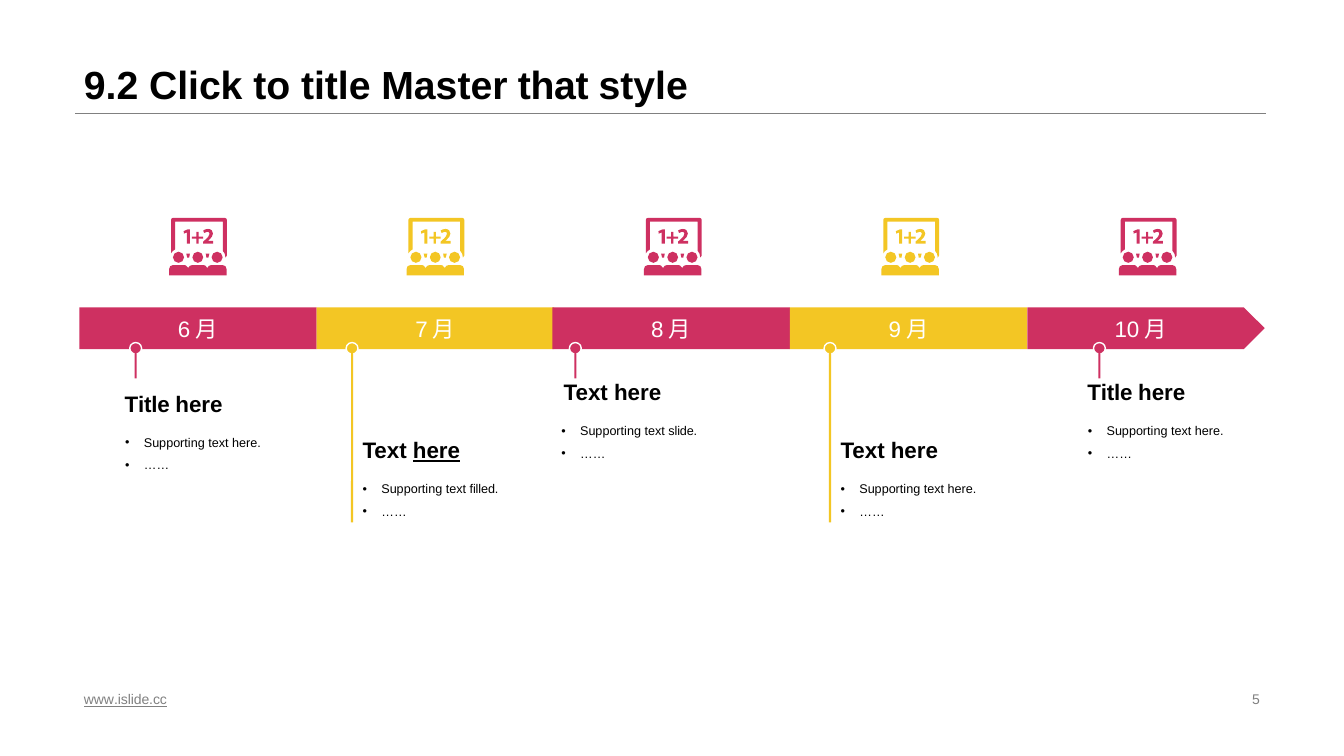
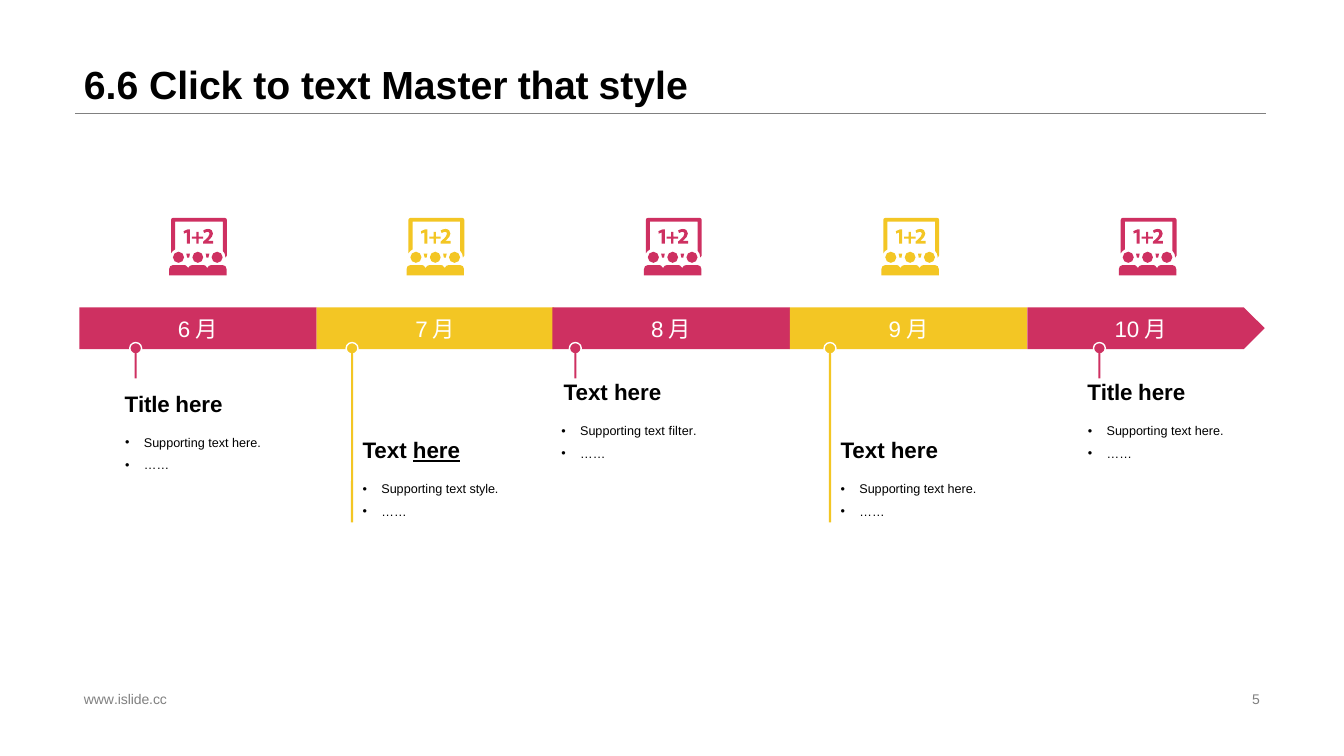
9.2: 9.2 -> 6.6
to title: title -> text
slide: slide -> filter
text filled: filled -> style
www.islide.cc underline: present -> none
